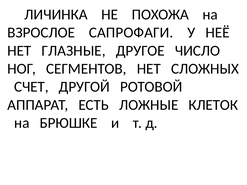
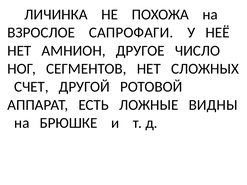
ГЛАЗНЫЕ: ГЛАЗНЫЕ -> АМНИОН
КЛЕТОК: КЛЕТОК -> ВИДНЫ
